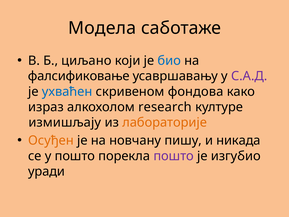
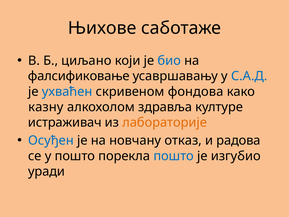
Модела: Модела -> Њихове
С.А.Д colour: purple -> blue
израз: израз -> казну
research: research -> здравља
измишљају: измишљају -> истраживач
Осуђен colour: orange -> blue
пишу: пишу -> отказ
никада: никада -> радова
пошто at (174, 156) colour: purple -> blue
